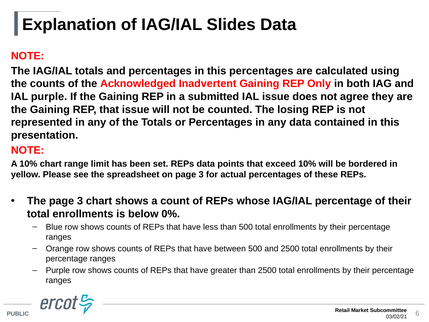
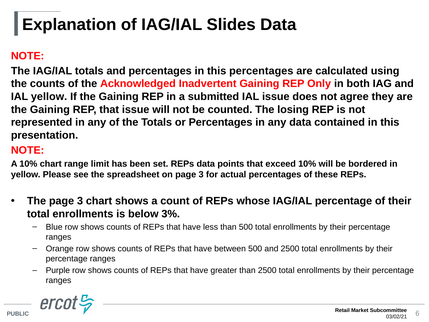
IAL purple: purple -> yellow
0%: 0% -> 3%
